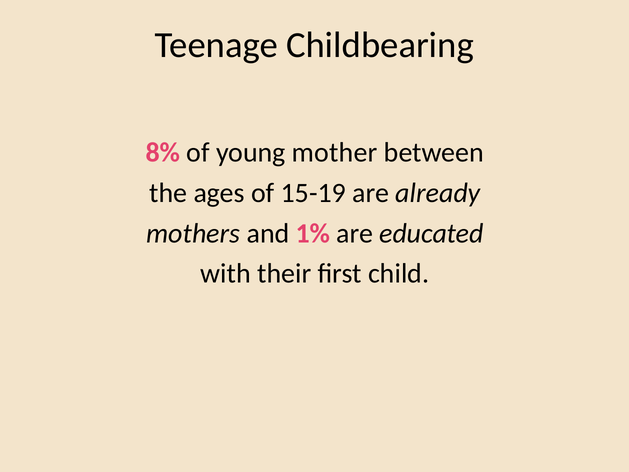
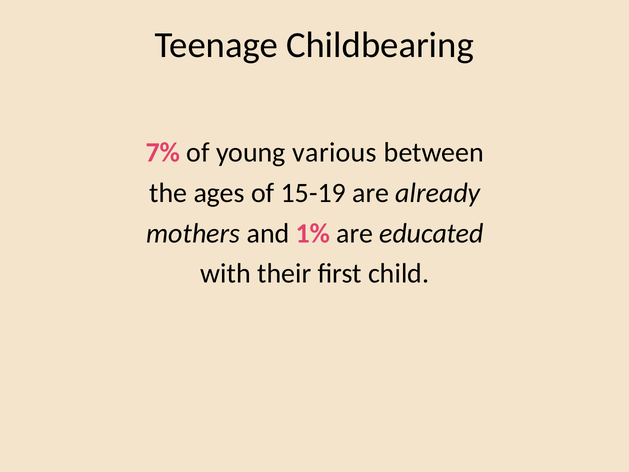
8%: 8% -> 7%
mother: mother -> various
